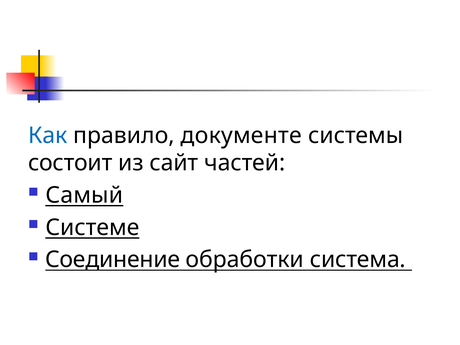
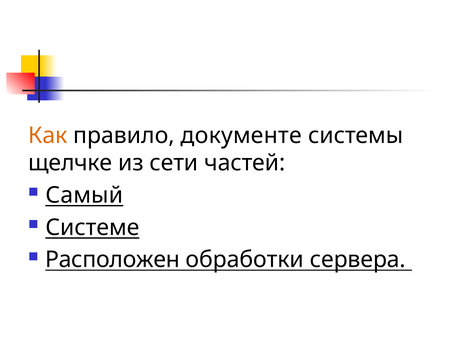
Как colour: blue -> orange
состоит: состоит -> щелчке
сайт: сайт -> сети
Соединение: Соединение -> Расположен
система: система -> сервера
